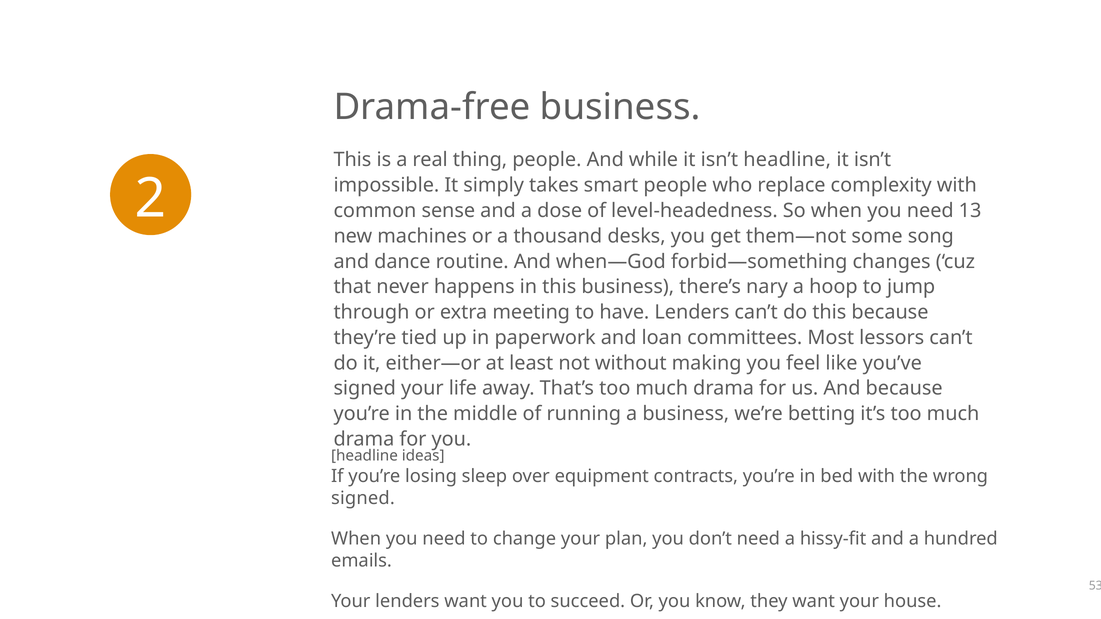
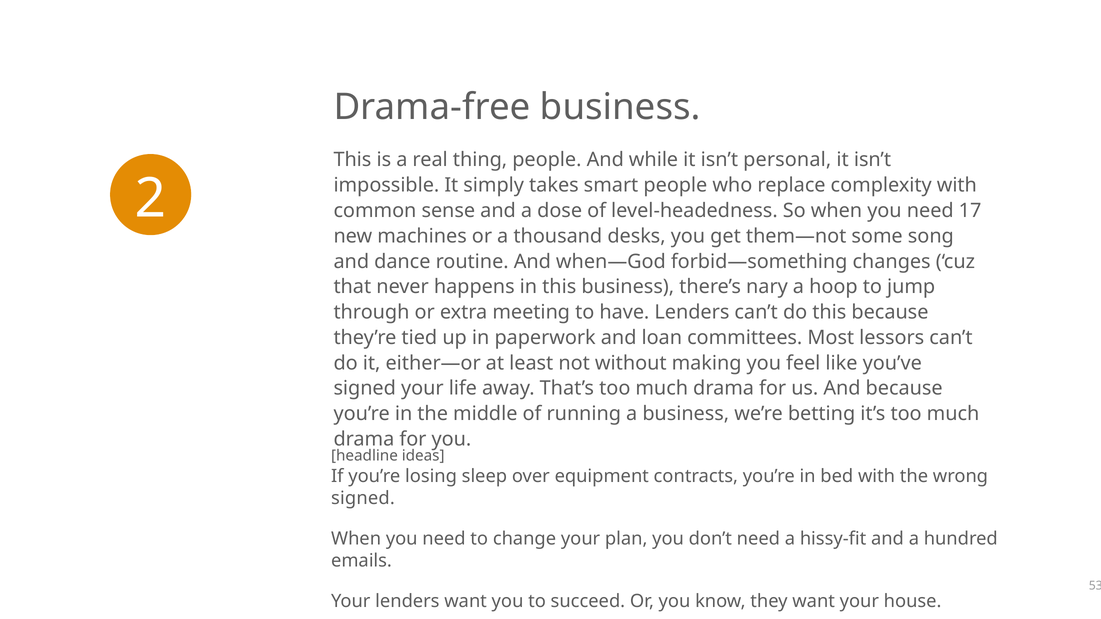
isn’t headline: headline -> personal
13: 13 -> 17
